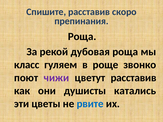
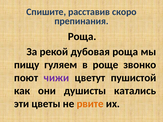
класс: класс -> пищу
цветут расставив: расставив -> пушистой
рвите colour: blue -> orange
